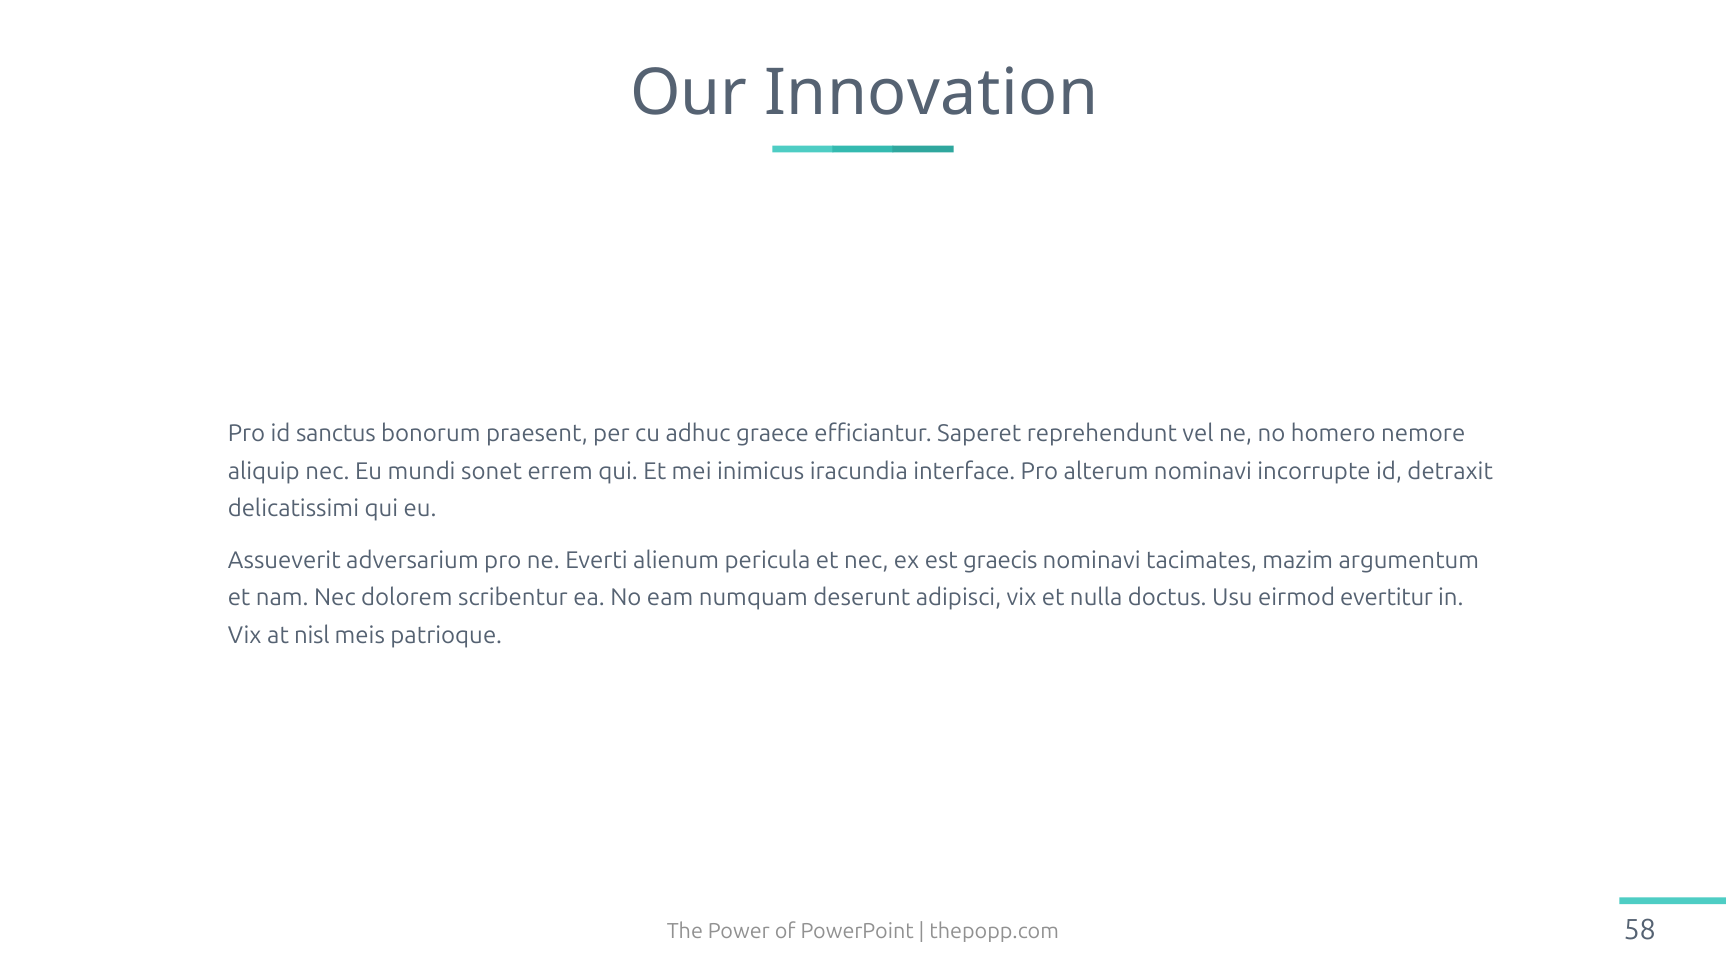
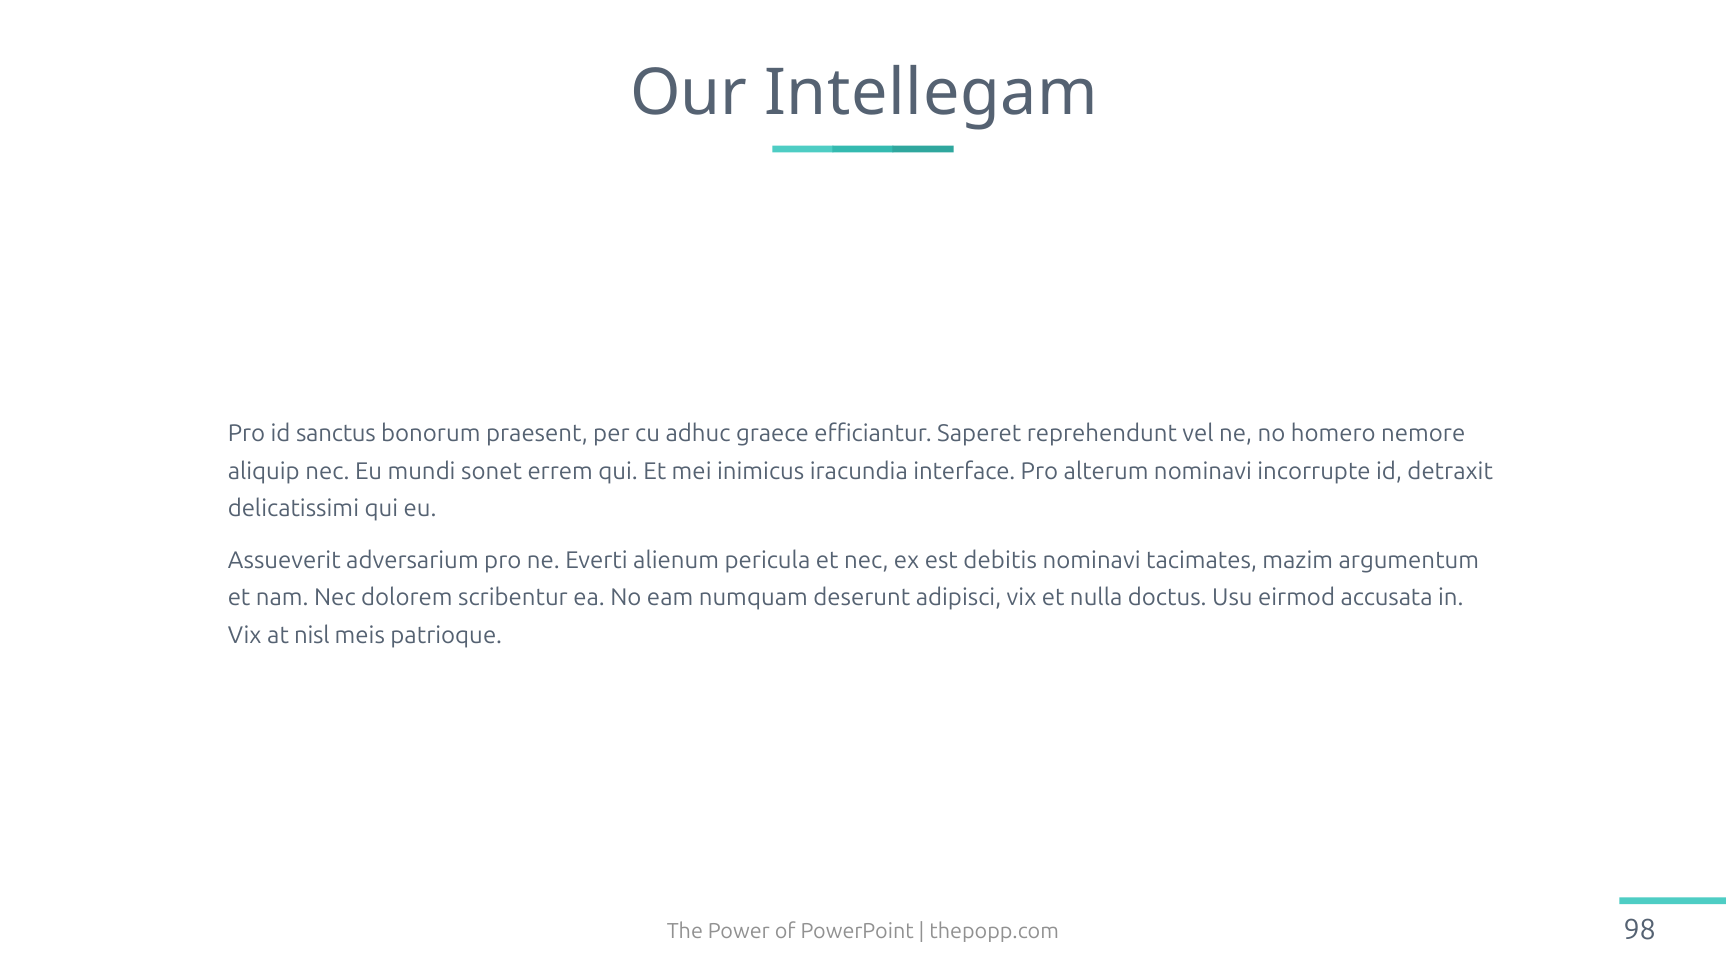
Innovation: Innovation -> Intellegam
graecis: graecis -> debitis
evertitur: evertitur -> accusata
58: 58 -> 98
